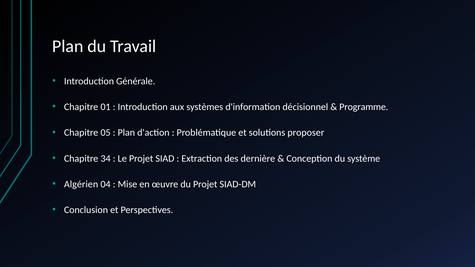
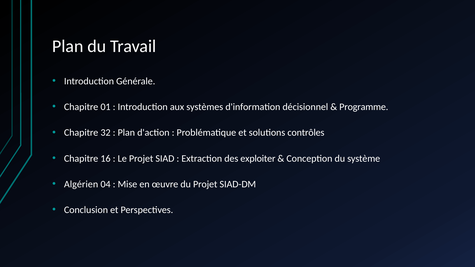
05: 05 -> 32
proposer: proposer -> contrôles
34: 34 -> 16
dernière: dernière -> exploiter
